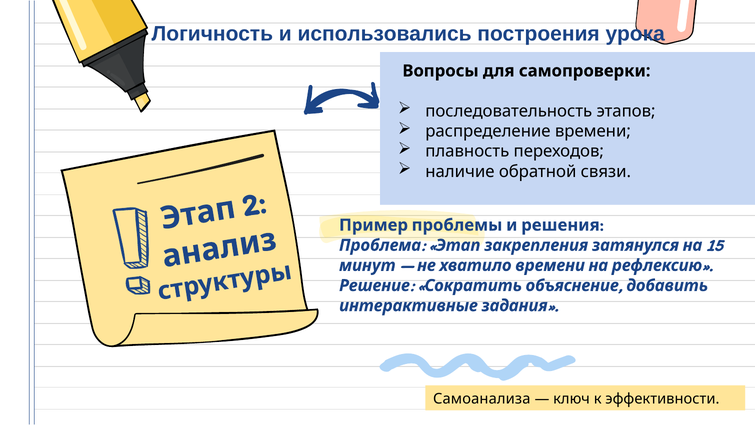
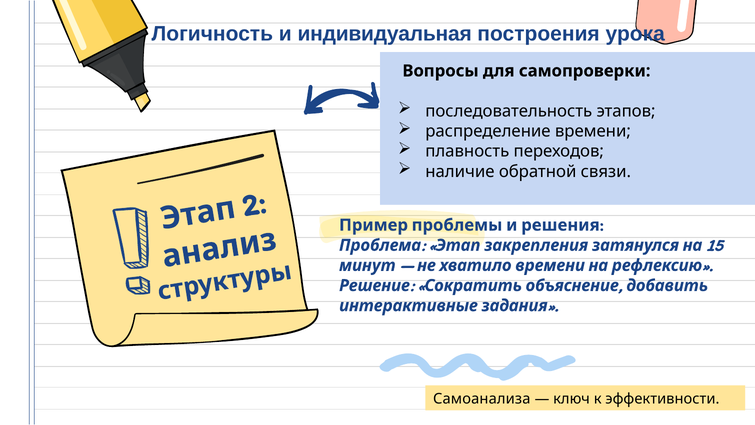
использовались: использовались -> индивидуальная
